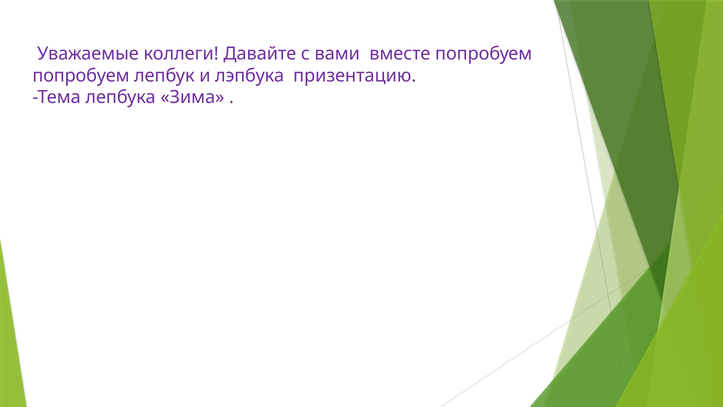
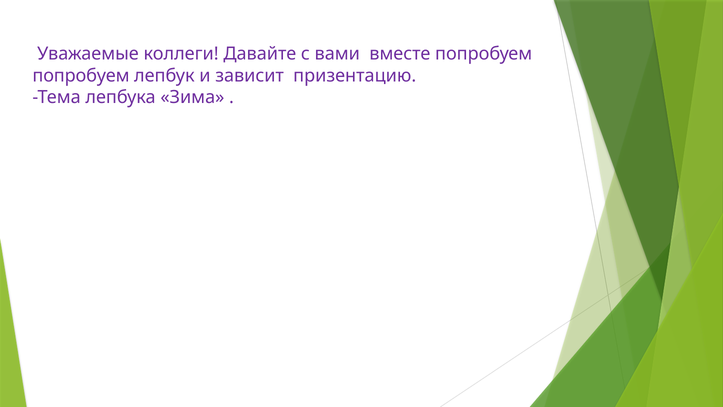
лэпбука: лэпбука -> зависит
